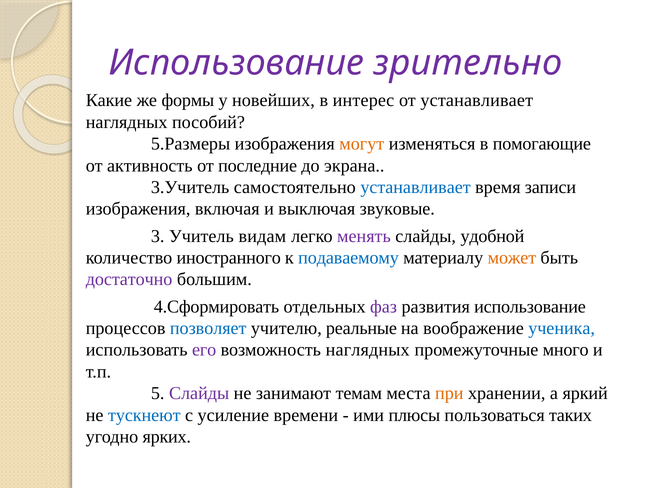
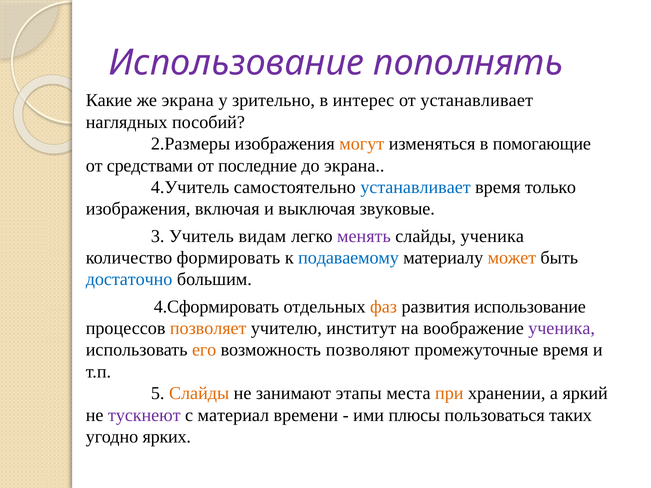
зрительно: зрительно -> пополнять
же формы: формы -> экрана
новейших: новейших -> зрительно
5.Размеры: 5.Размеры -> 2.Размеры
активность: активность -> средствами
3.Учитель: 3.Учитель -> 4.Учитель
записи: записи -> только
слайды удобной: удобной -> ученика
иностранного: иностранного -> формировать
достаточно colour: purple -> blue
фаз colour: purple -> orange
позволяет colour: blue -> orange
реальные: реальные -> институт
ученика at (562, 328) colour: blue -> purple
его colour: purple -> orange
возможность наглядных: наглядных -> позволяют
промежуточные много: много -> время
Слайды at (199, 394) colour: purple -> orange
темам: темам -> этапы
тускнеют colour: blue -> purple
усиление: усиление -> материал
